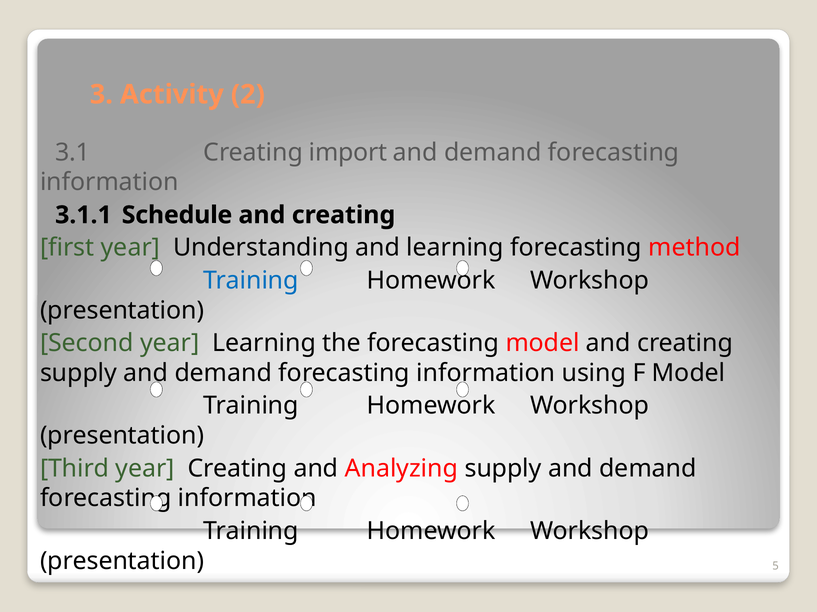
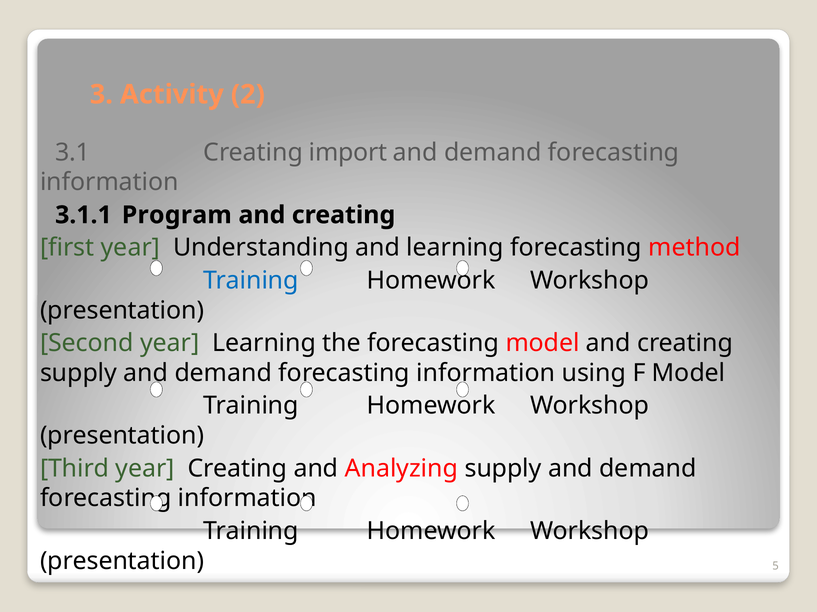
Schedule: Schedule -> Program
